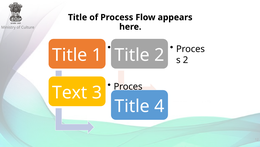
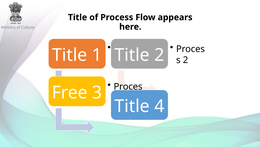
Text: Text -> Free
